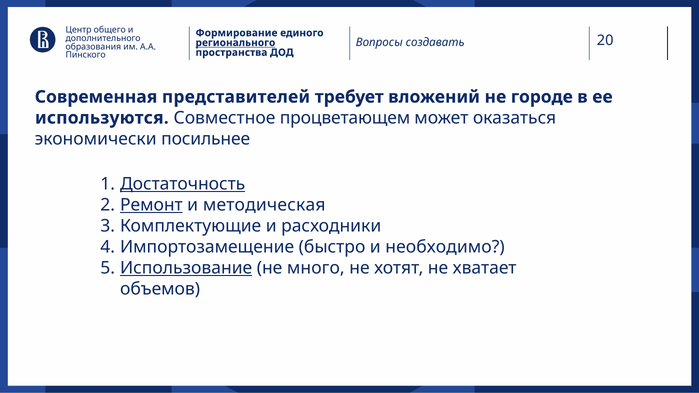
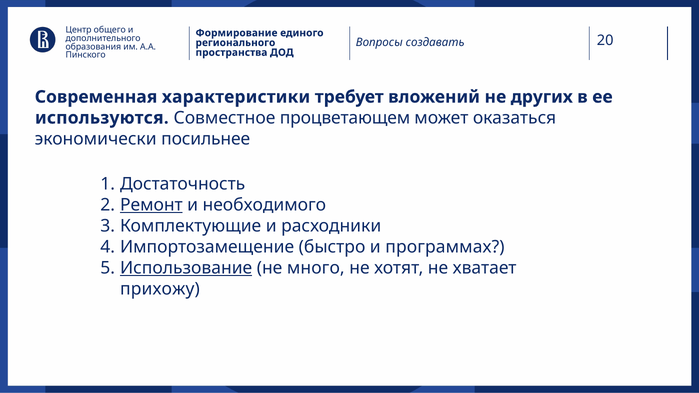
регионального underline: present -> none
представителей: представителей -> характеристики
городе: городе -> других
Достаточность underline: present -> none
методическая: методическая -> необходимого
необходимо: необходимо -> программах
объемов: объемов -> прихожу
